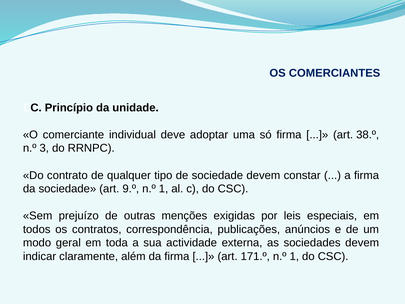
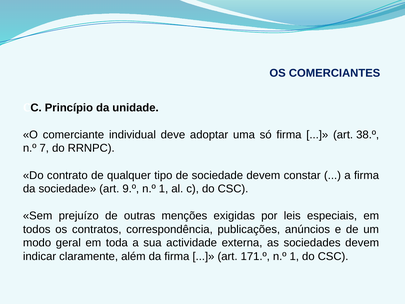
3: 3 -> 7
